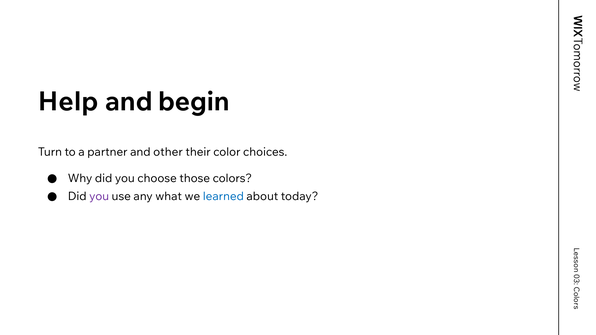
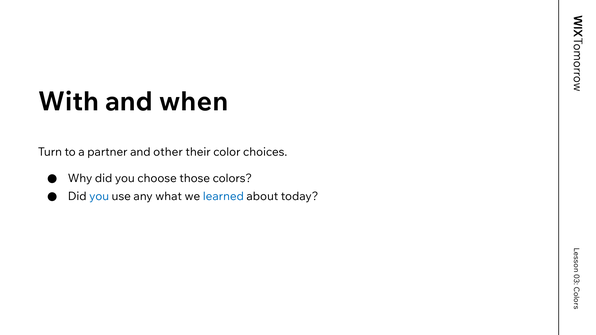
Help: Help -> With
begin: begin -> when
you at (99, 196) colour: purple -> blue
